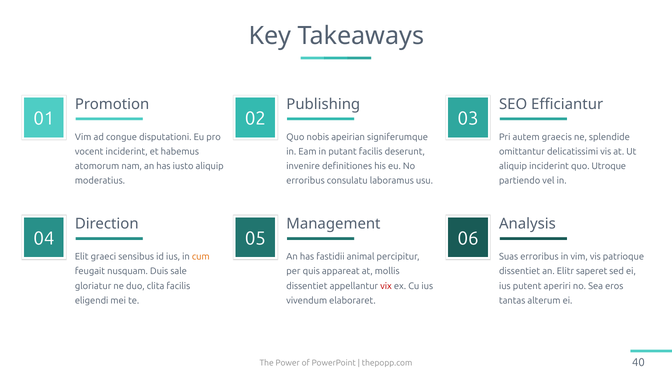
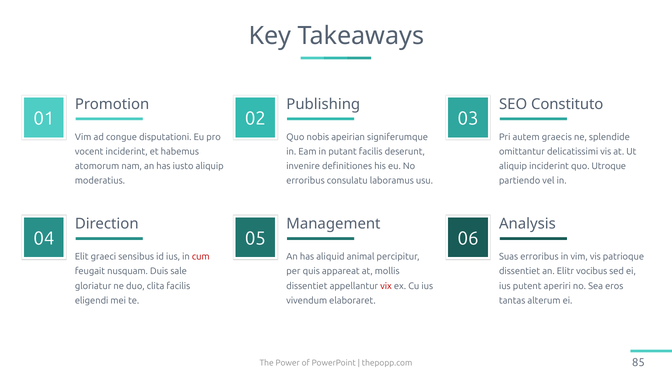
Efficiantur: Efficiantur -> Constituto
cum colour: orange -> red
fastidii: fastidii -> aliquid
saperet: saperet -> vocibus
40: 40 -> 85
